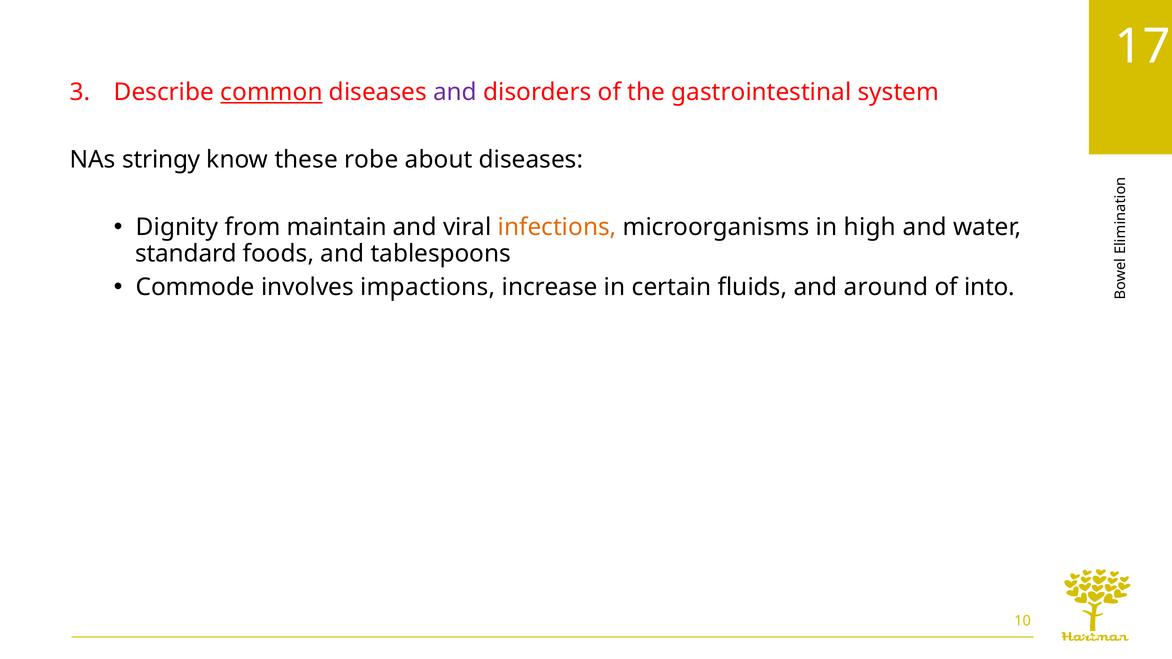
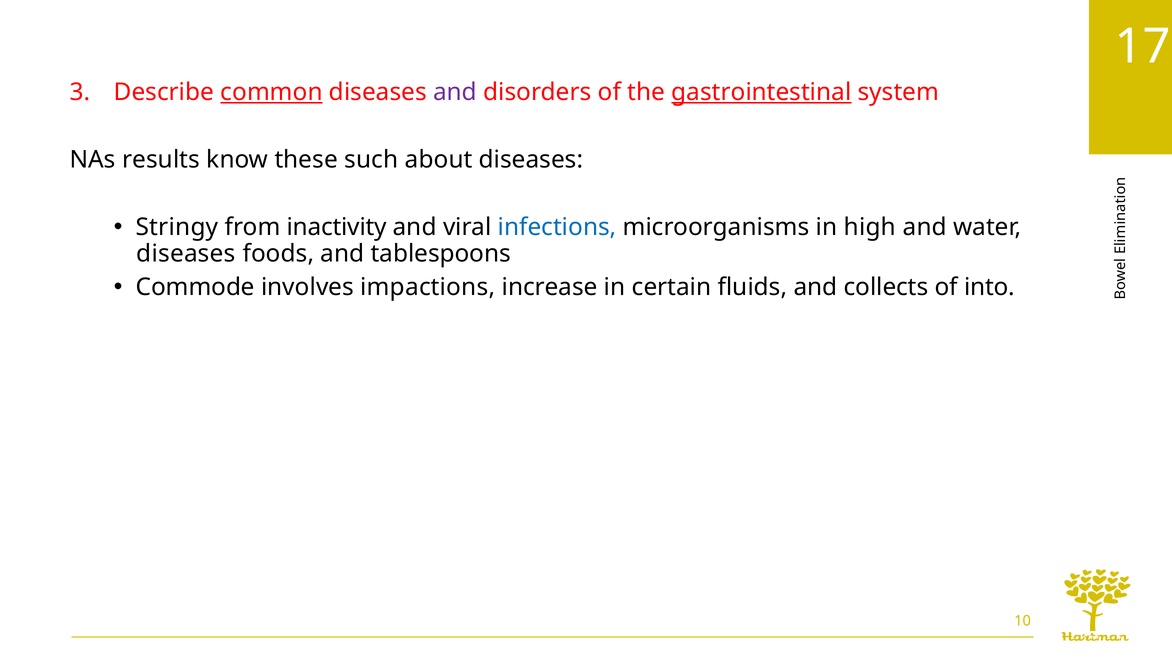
gastrointestinal underline: none -> present
stringy: stringy -> results
robe: robe -> such
Dignity: Dignity -> Stringy
maintain: maintain -> inactivity
infections colour: orange -> blue
standard at (186, 254): standard -> diseases
around: around -> collects
